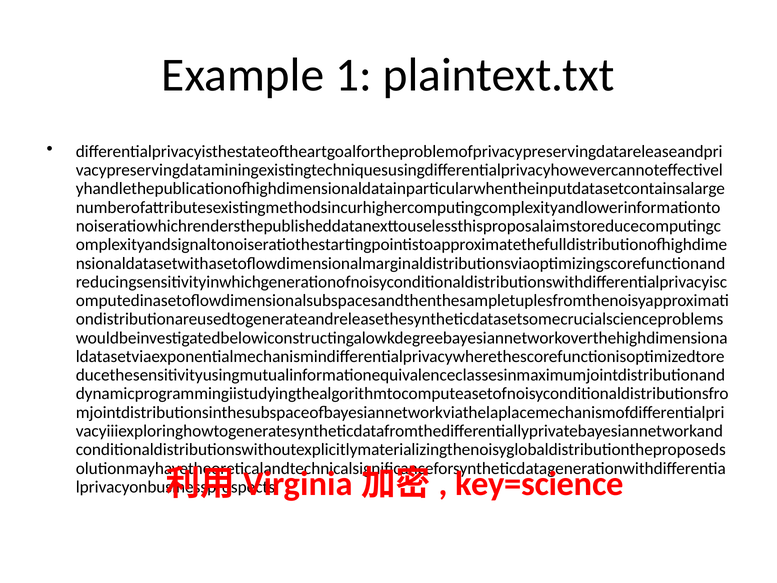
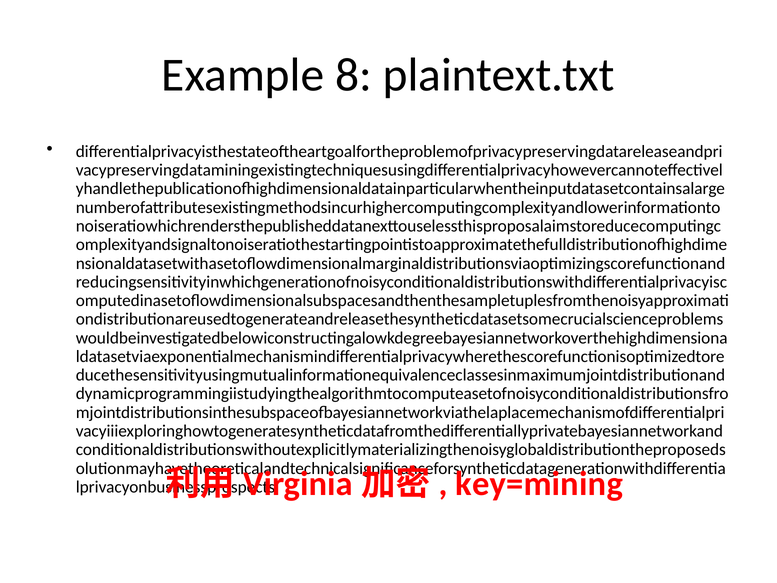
1: 1 -> 8
key=science: key=science -> key=mining
